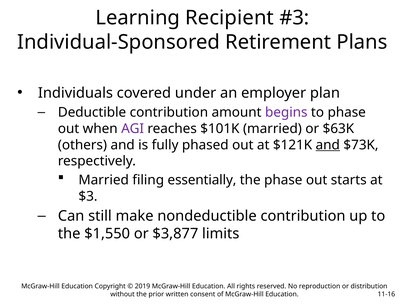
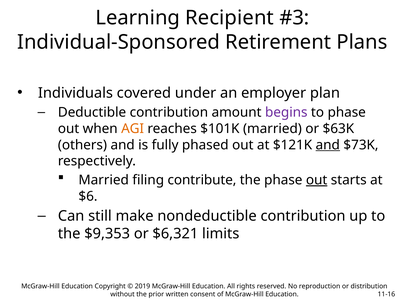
AGI colour: purple -> orange
essentially: essentially -> contribute
out at (317, 180) underline: none -> present
$3: $3 -> $6
$1,550: $1,550 -> $9,353
$3,877: $3,877 -> $6,321
